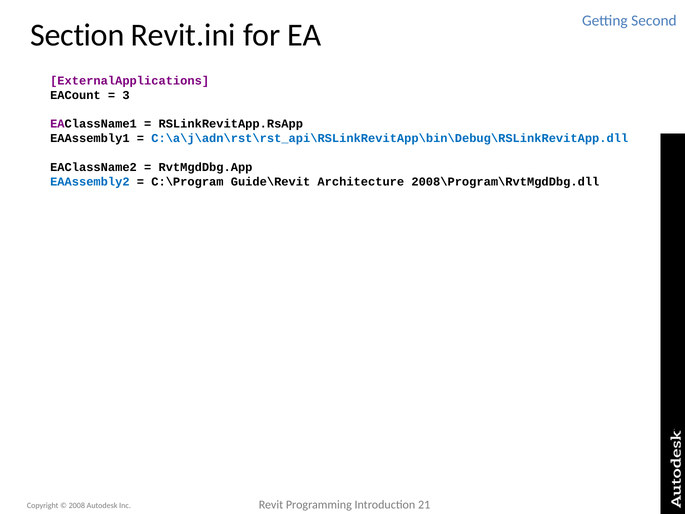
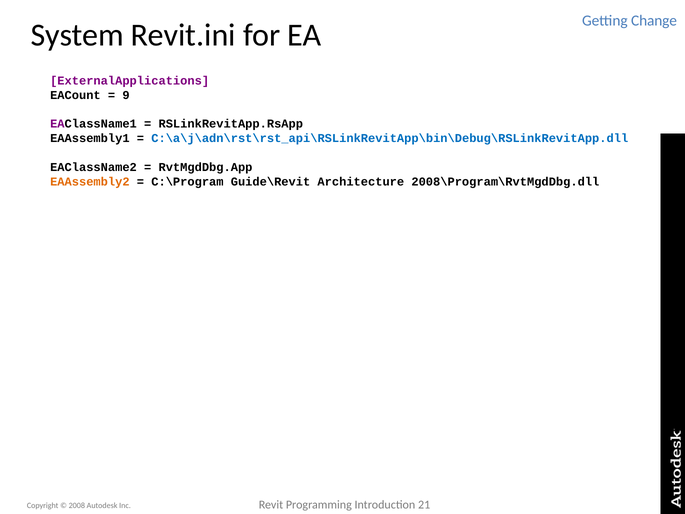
Second: Second -> Change
Section: Section -> System
3: 3 -> 9
EAAssembly2 colour: blue -> orange
